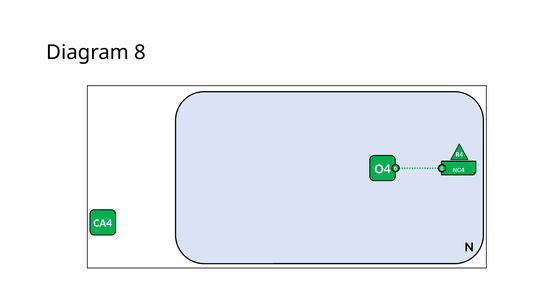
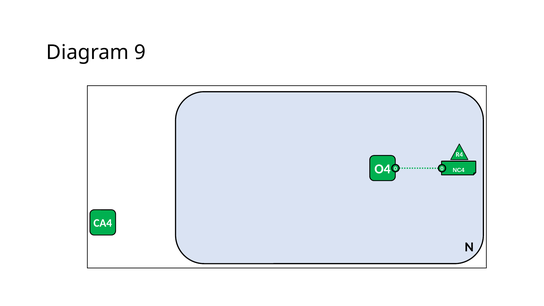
8: 8 -> 9
